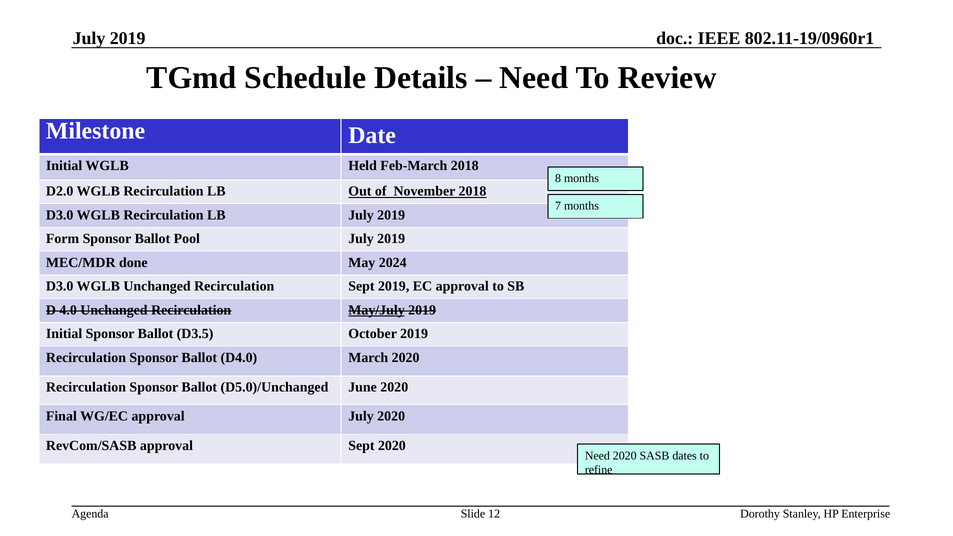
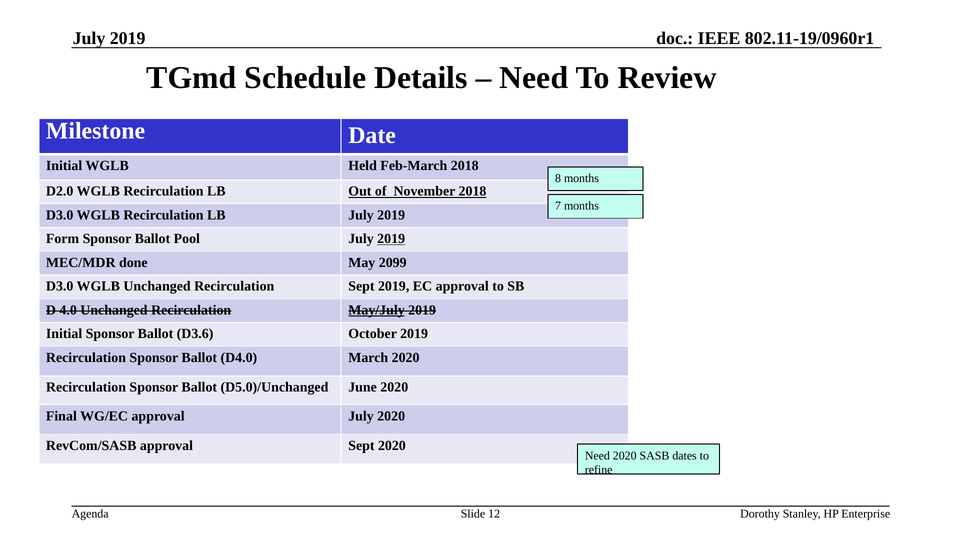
2019 at (391, 239) underline: none -> present
2024: 2024 -> 2099
D3.5: D3.5 -> D3.6
